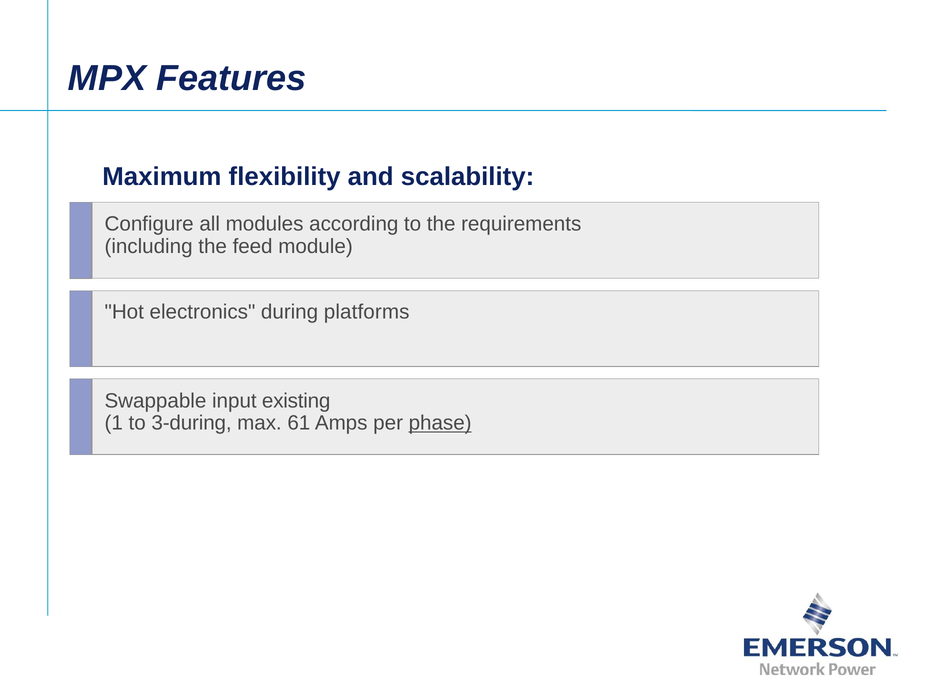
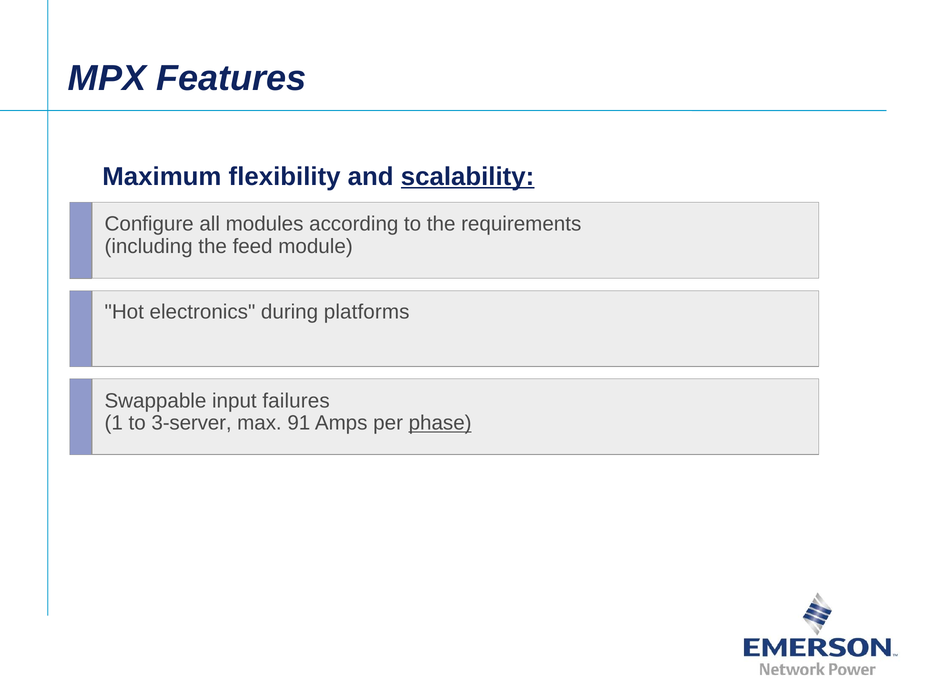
scalability underline: none -> present
existing: existing -> failures
3-during: 3-during -> 3-server
61: 61 -> 91
